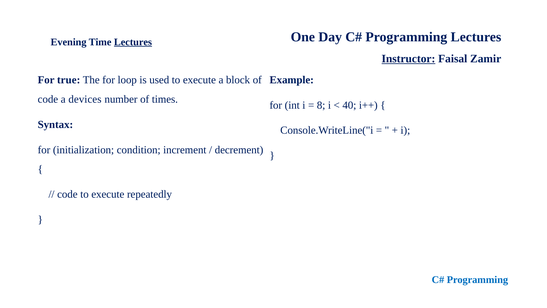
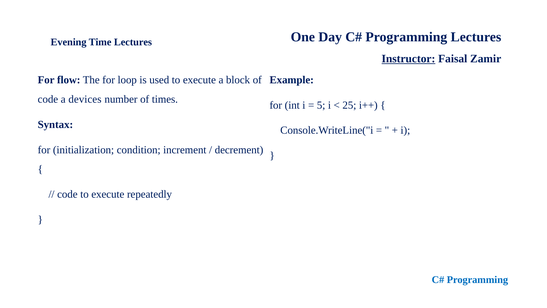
Lectures at (133, 42) underline: present -> none
true: true -> flow
8: 8 -> 5
40: 40 -> 25
